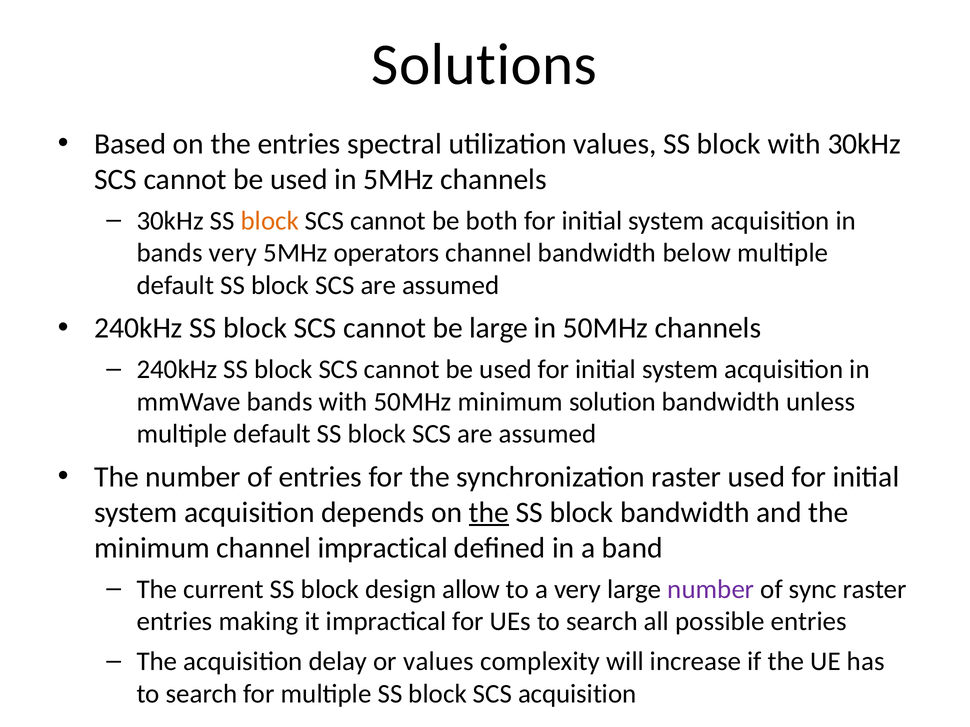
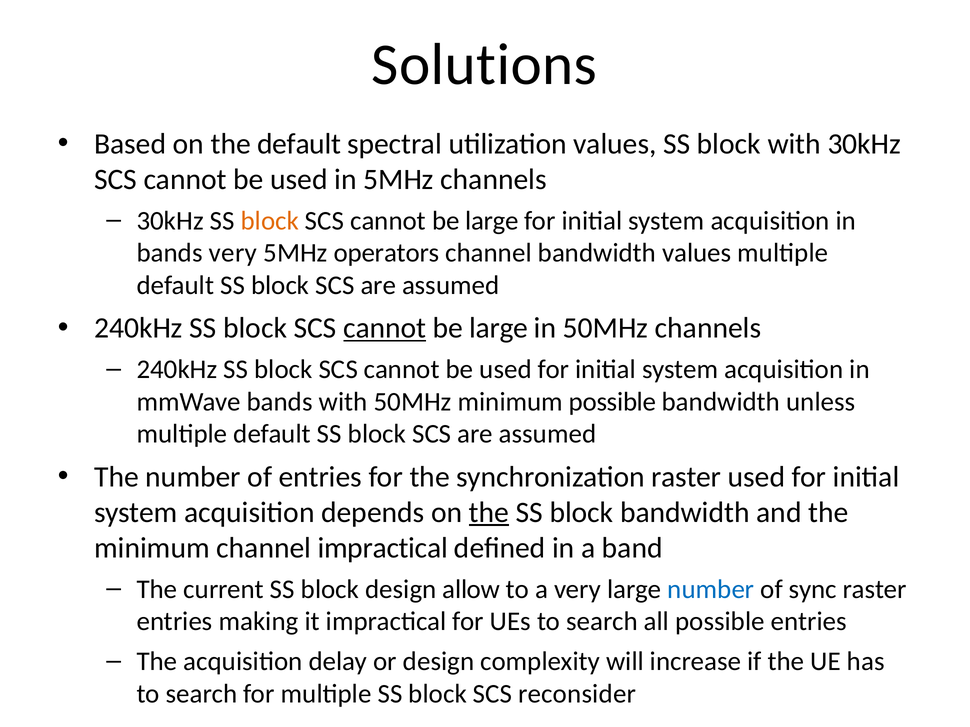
the entries: entries -> default
both at (492, 221): both -> large
bandwidth below: below -> values
cannot at (385, 328) underline: none -> present
minimum solution: solution -> possible
number at (711, 590) colour: purple -> blue
or values: values -> design
SCS acquisition: acquisition -> reconsider
